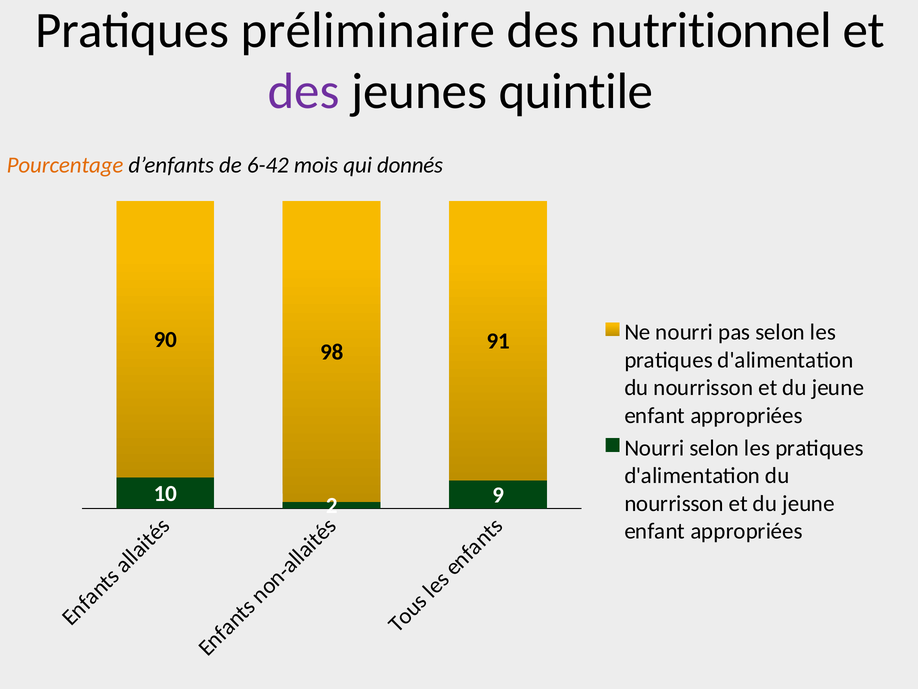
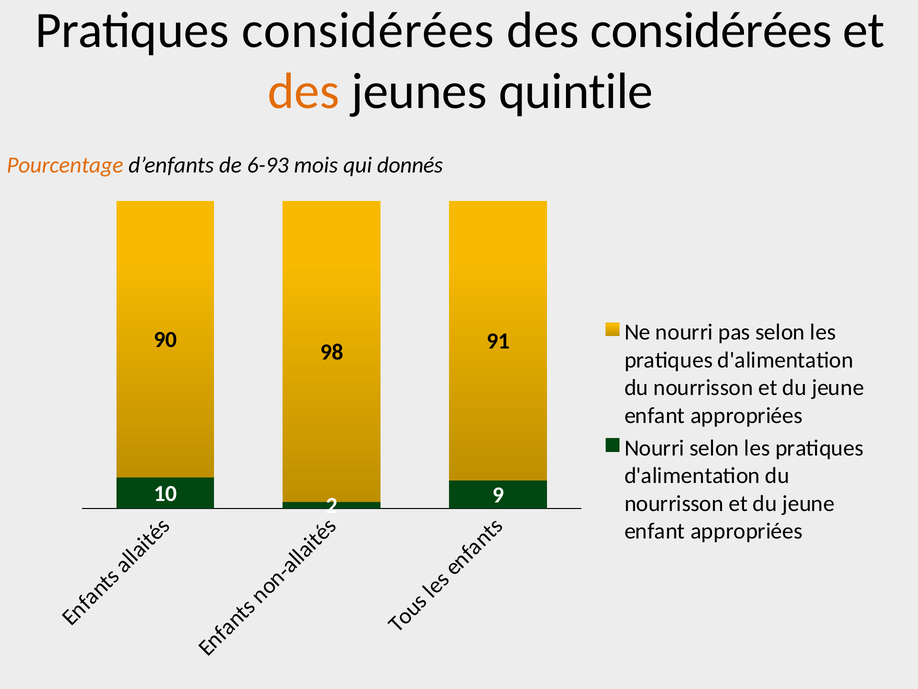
Pratiques préliminaire: préliminaire -> considérées
des nutritionnel: nutritionnel -> considérées
des at (304, 92) colour: purple -> orange
6-42: 6-42 -> 6-93
